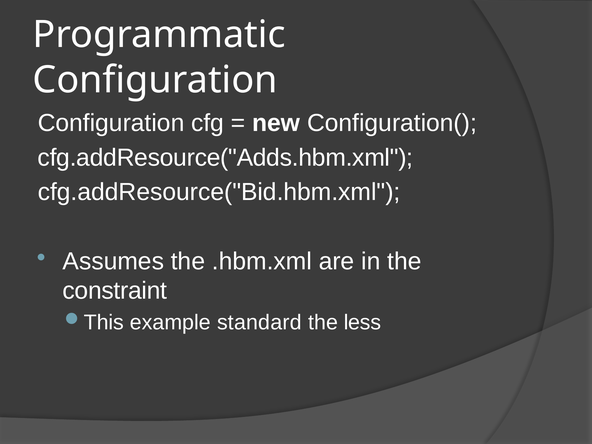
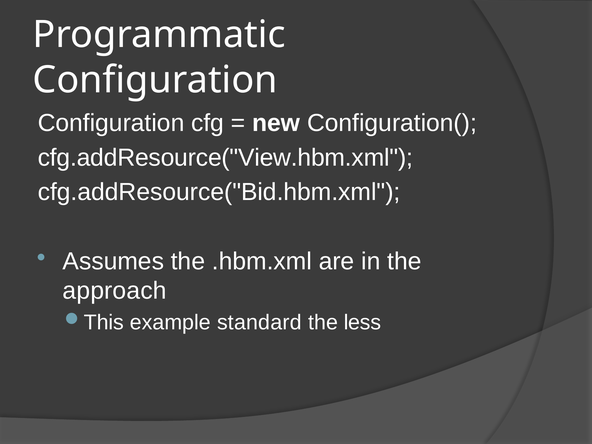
cfg.addResource("Adds.hbm.xml: cfg.addResource("Adds.hbm.xml -> cfg.addResource("View.hbm.xml
constraint: constraint -> approach
